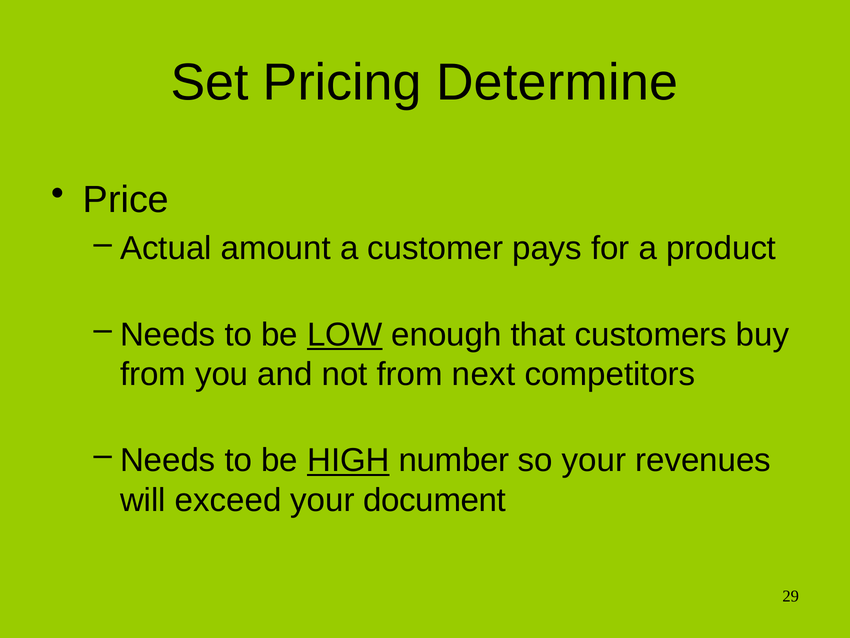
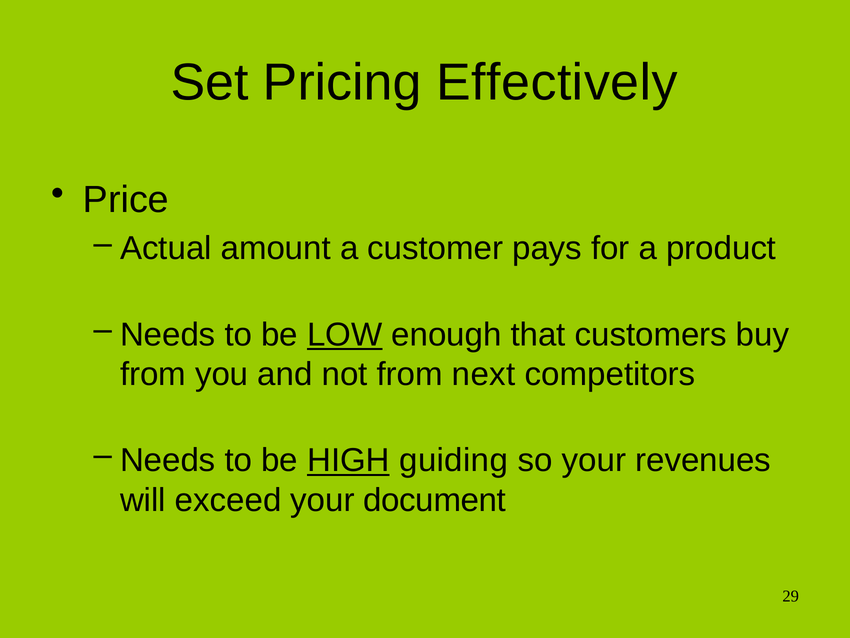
Determine: Determine -> Effectively
number: number -> guiding
